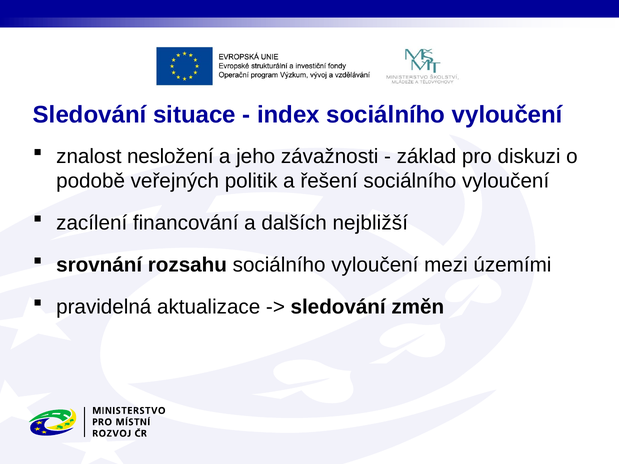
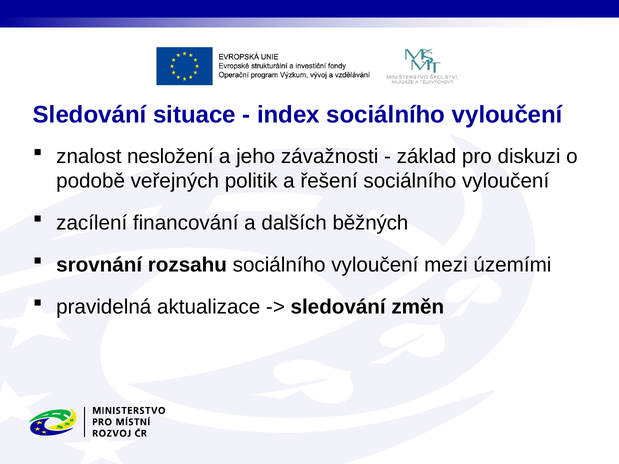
nejbližší: nejbližší -> běžných
